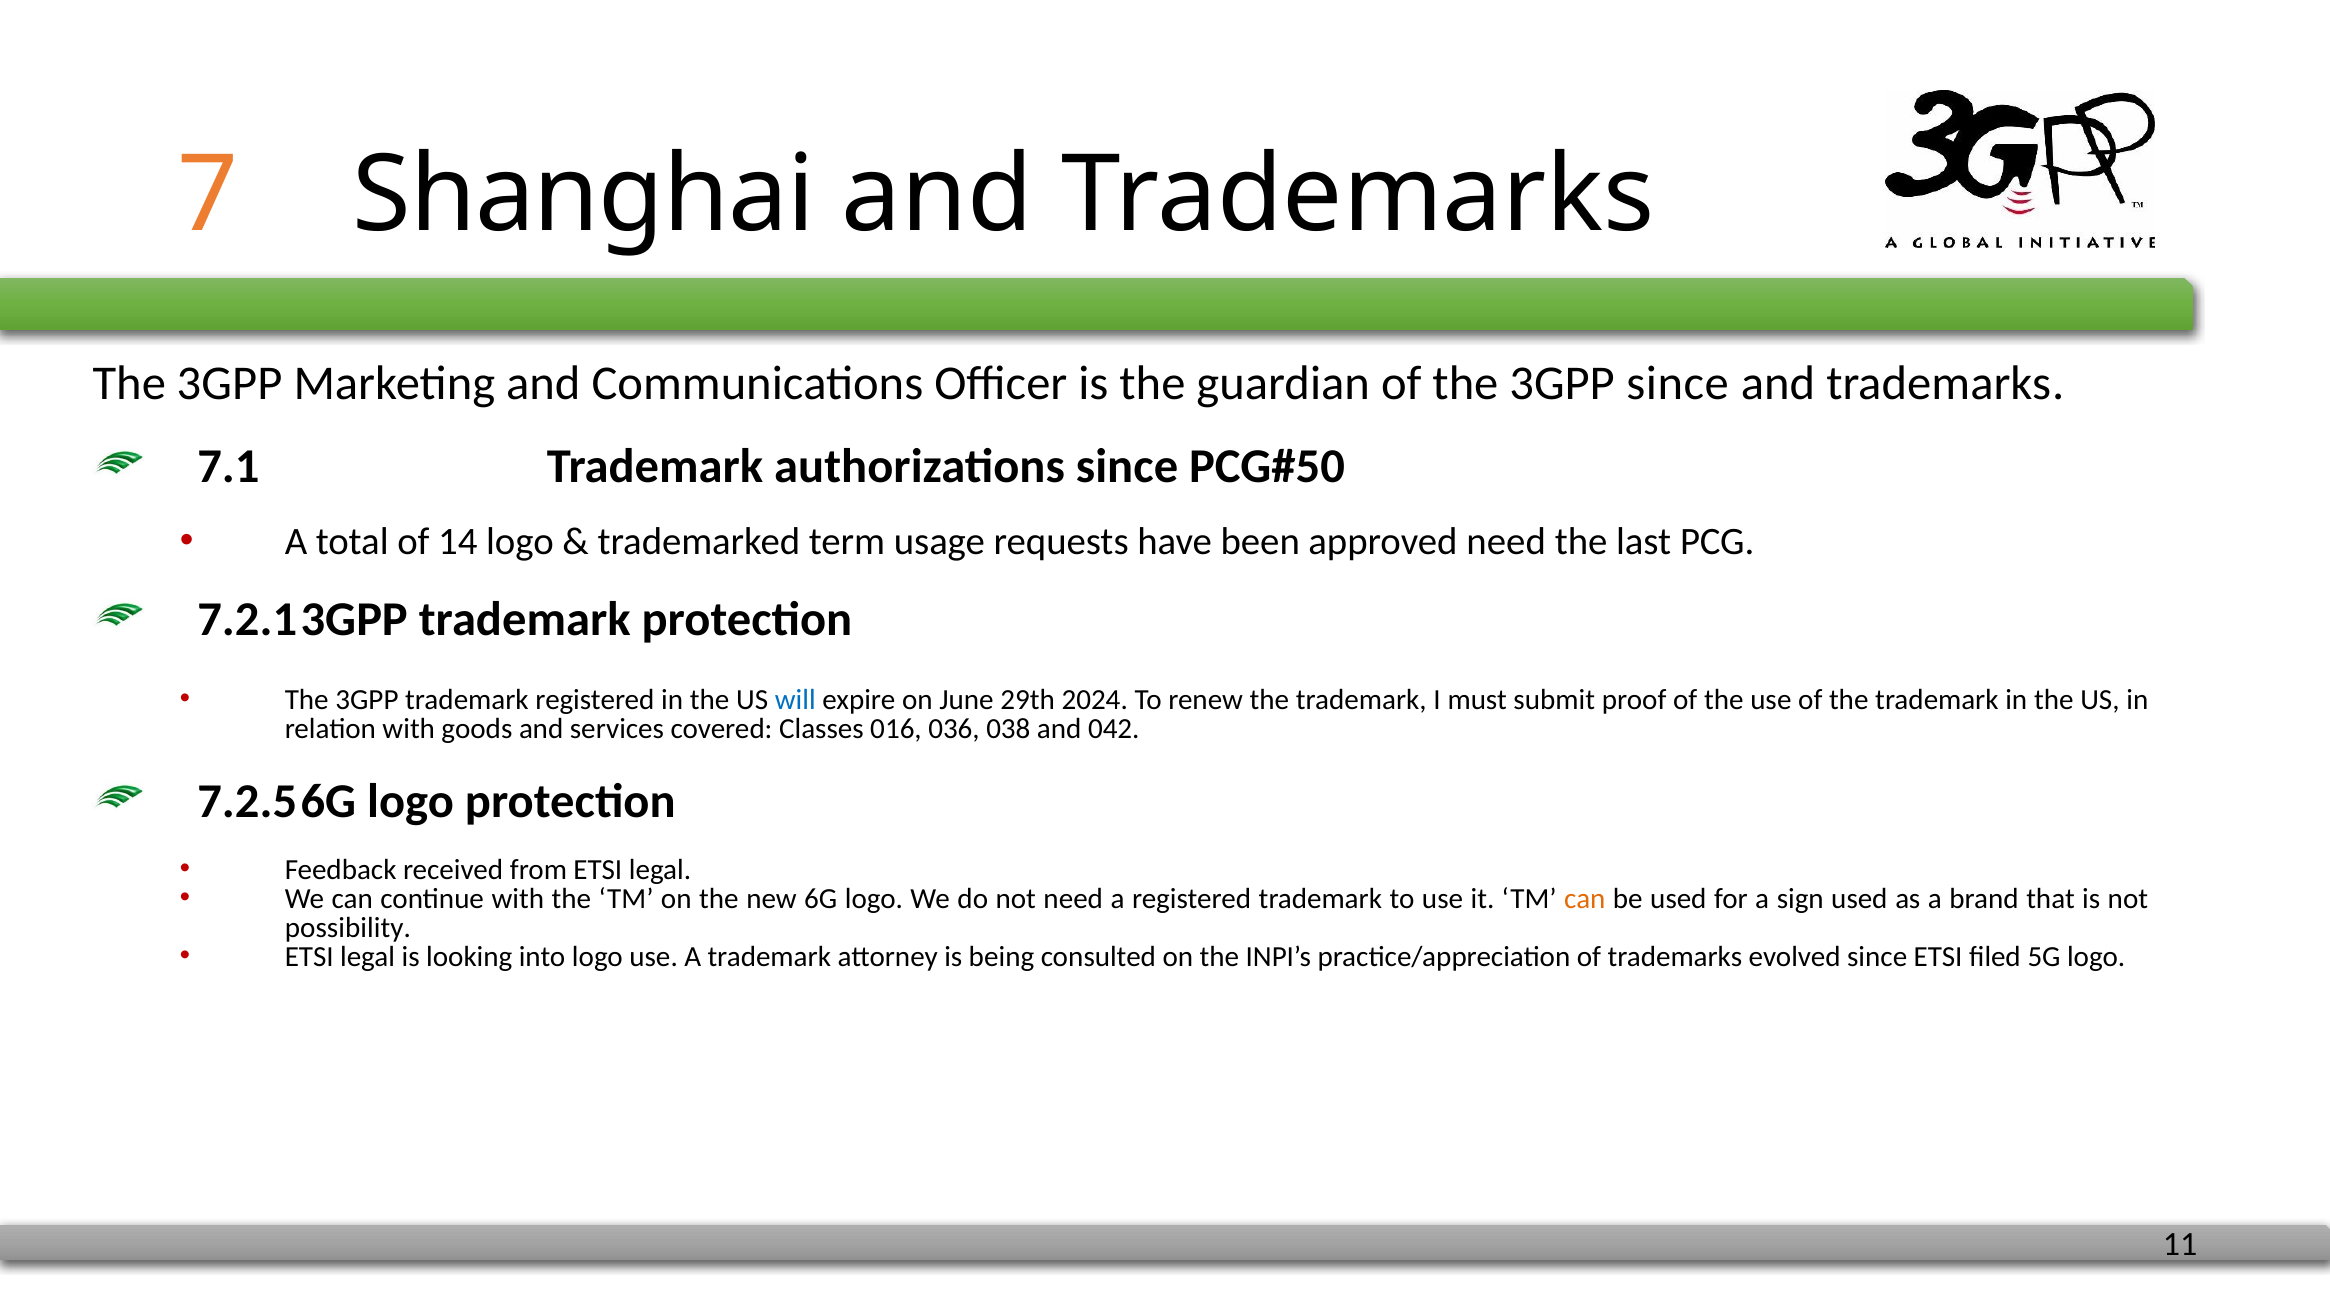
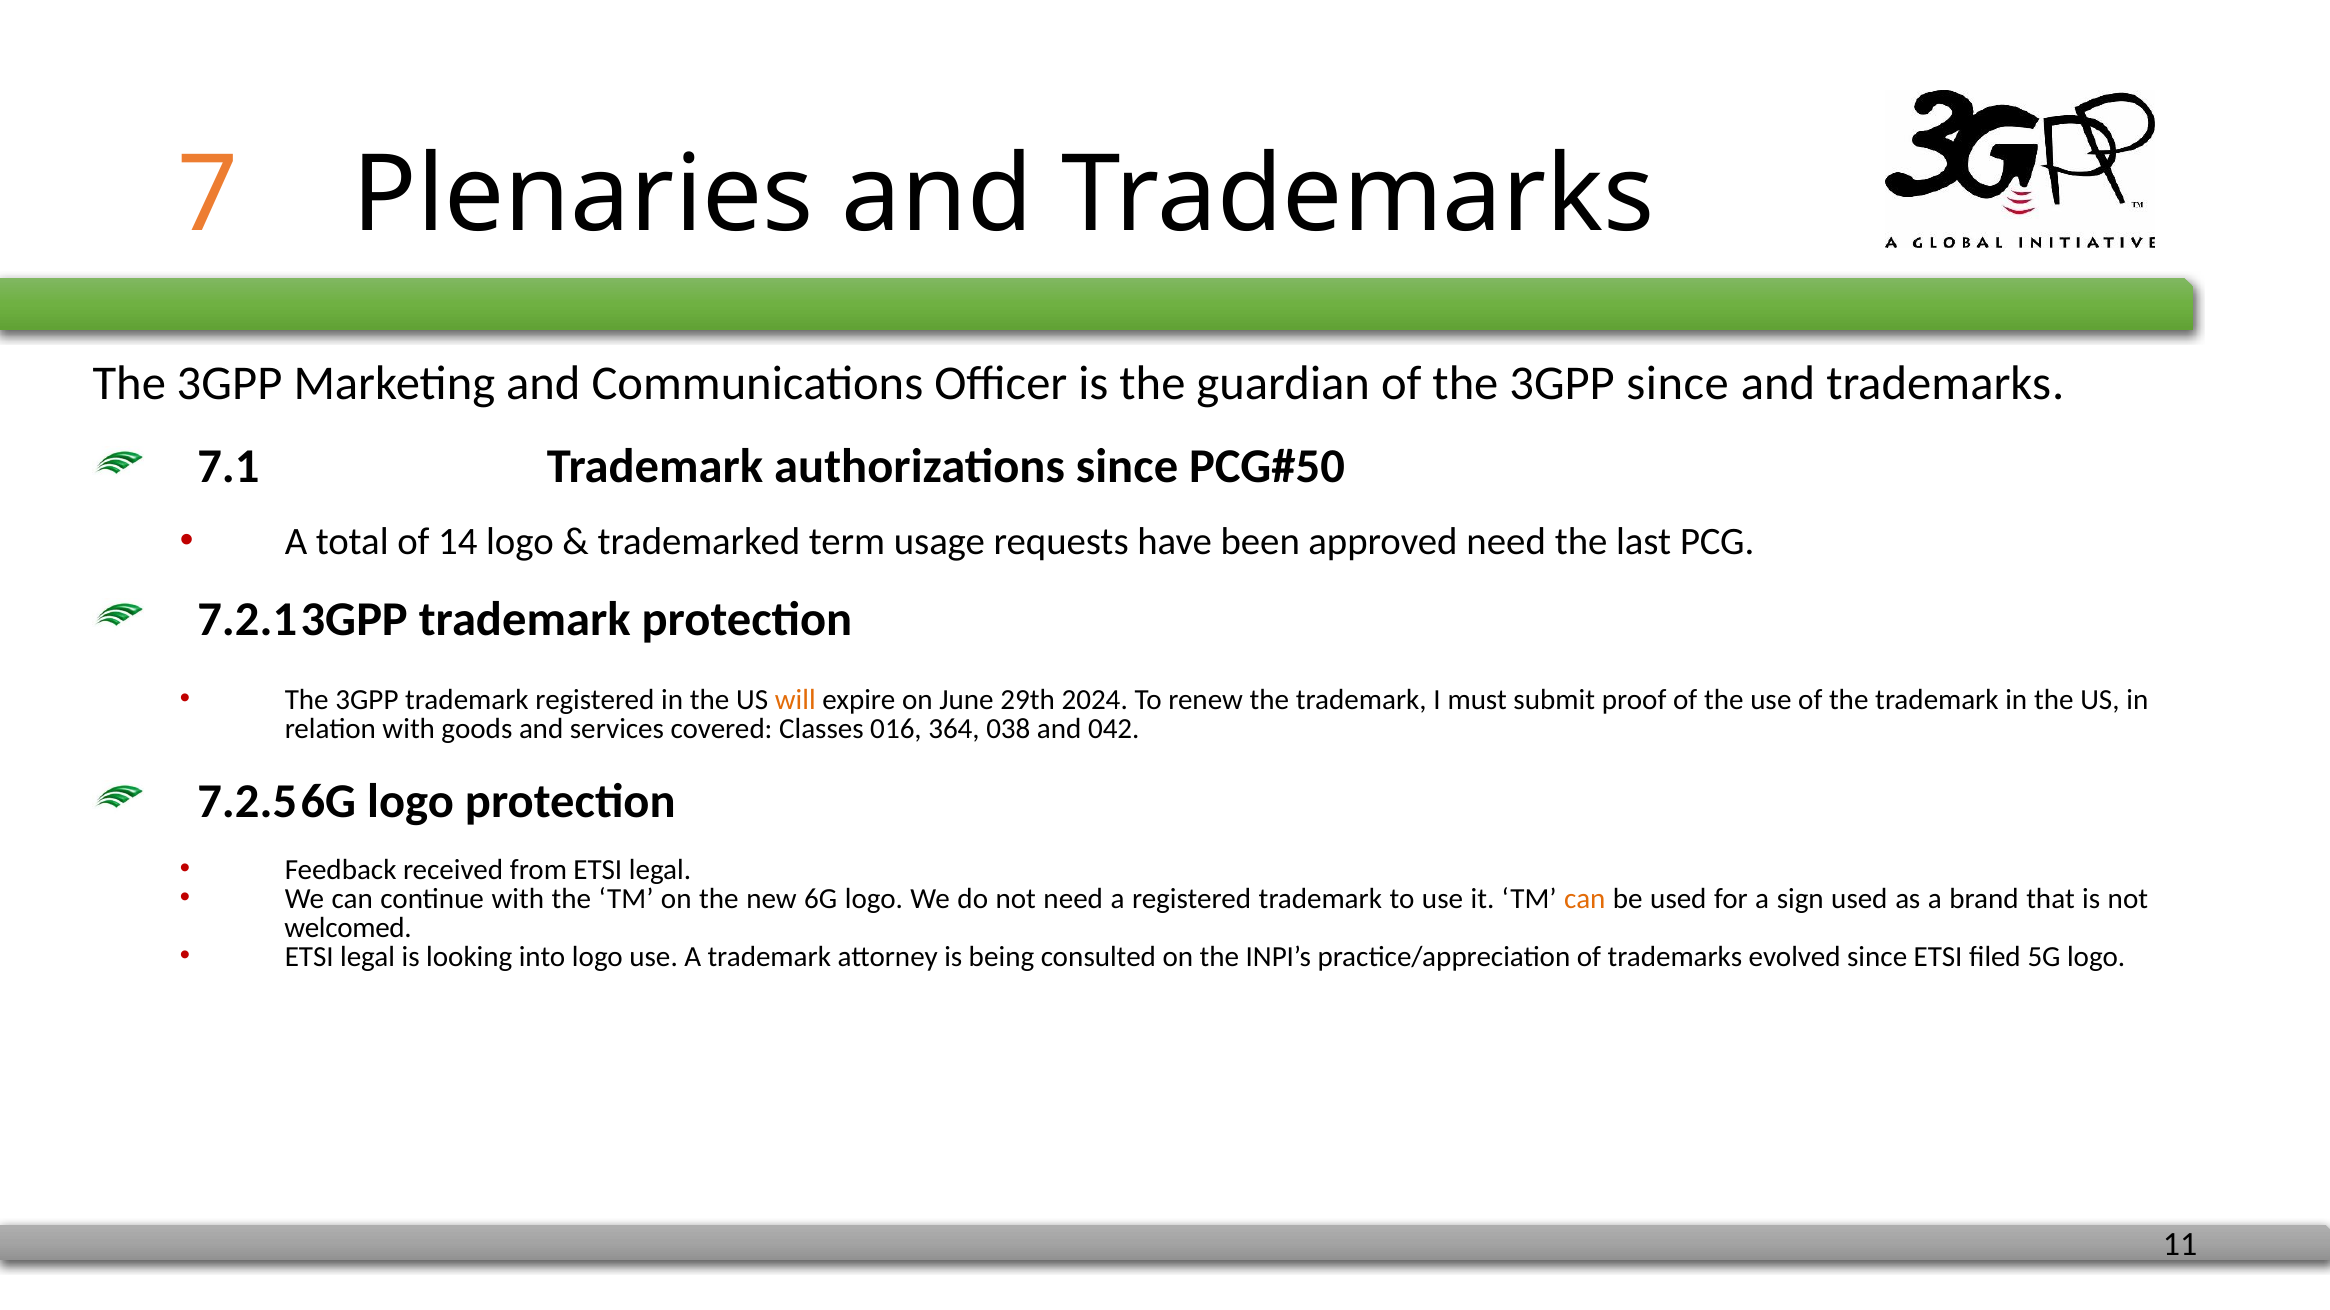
Shanghai: Shanghai -> Plenaries
will colour: blue -> orange
036: 036 -> 364
possibility: possibility -> welcomed
